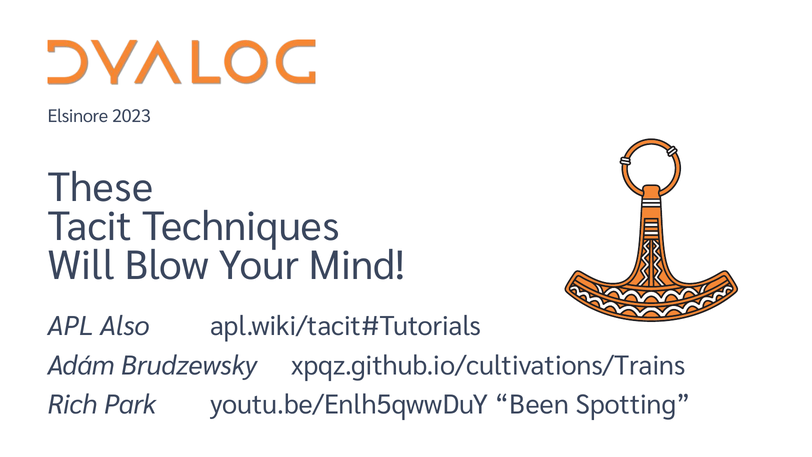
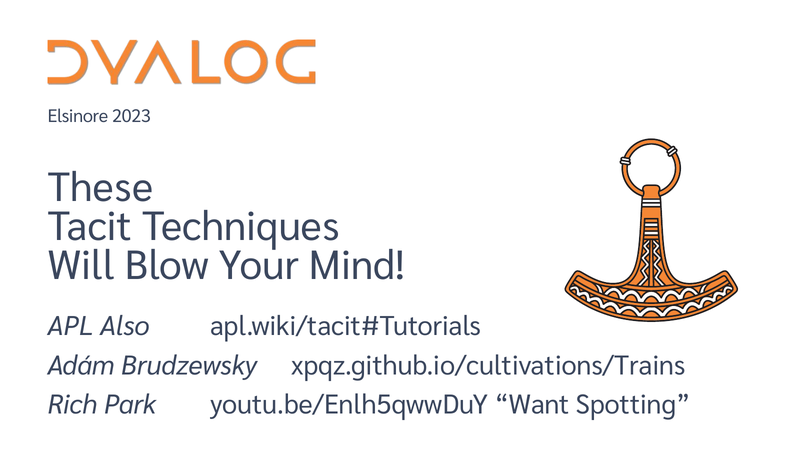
Been: Been -> Want
